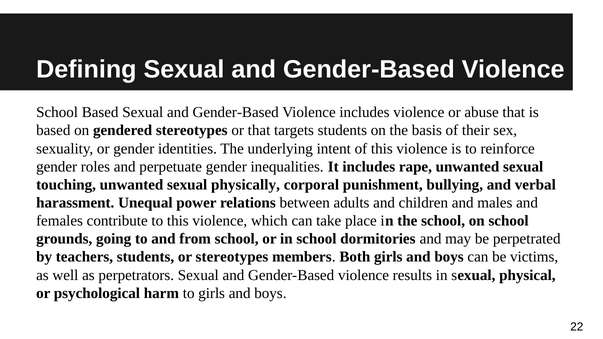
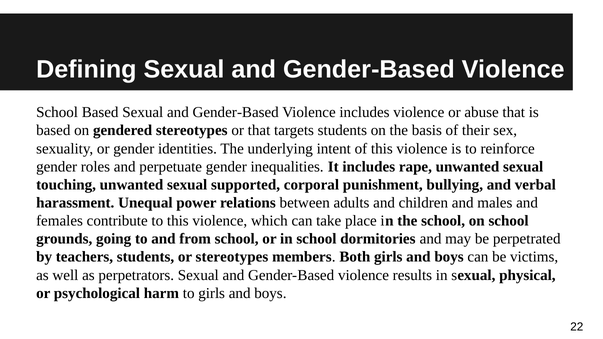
physically: physically -> supported
